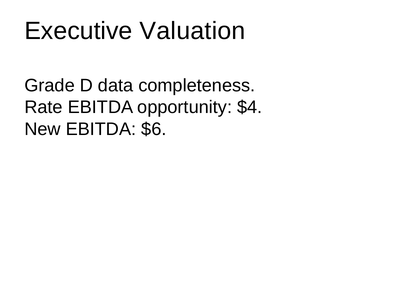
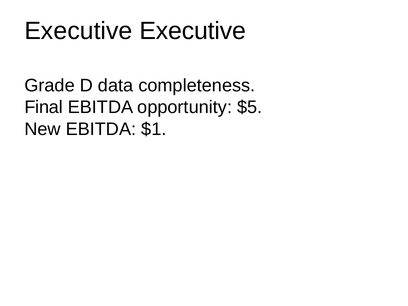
Executive Valuation: Valuation -> Executive
Rate: Rate -> Final
$4: $4 -> $5
$6: $6 -> $1
